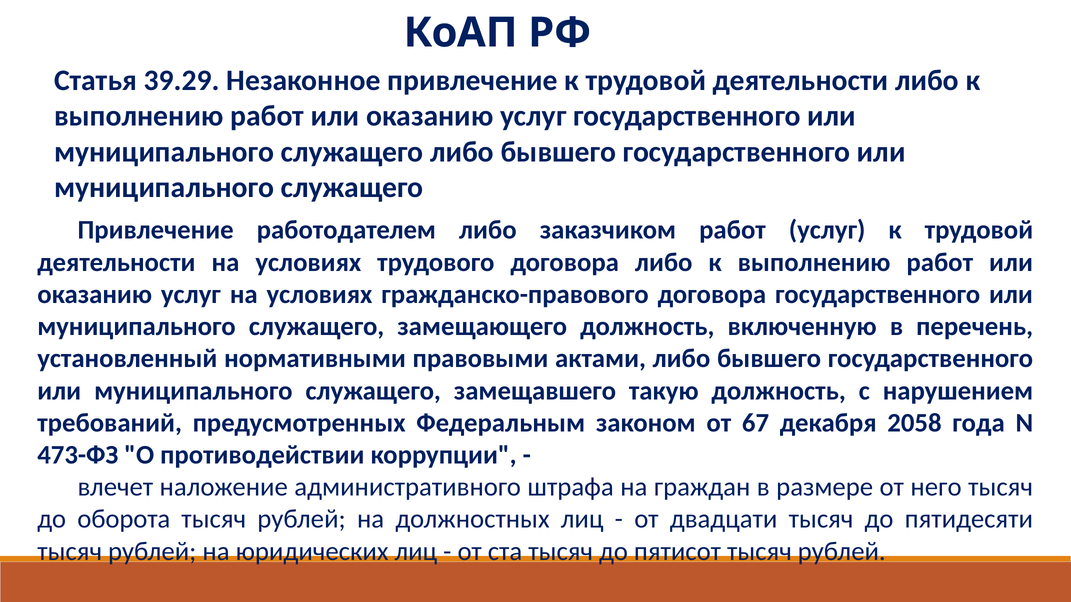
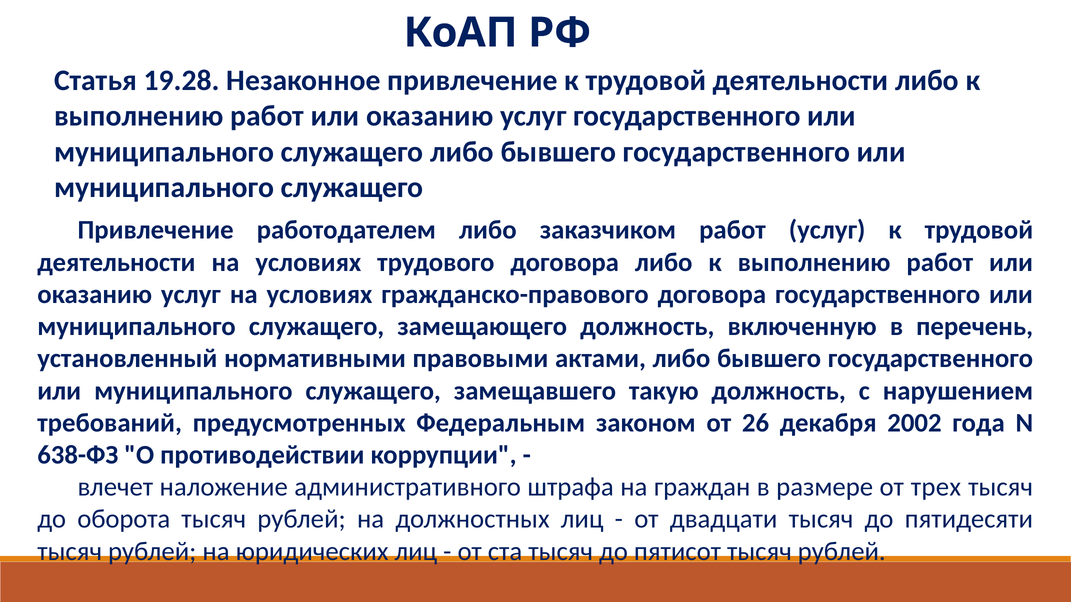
39.29: 39.29 -> 19.28
67: 67 -> 26
2058: 2058 -> 2002
473-ФЗ: 473-ФЗ -> 638-ФЗ
него: него -> трех
